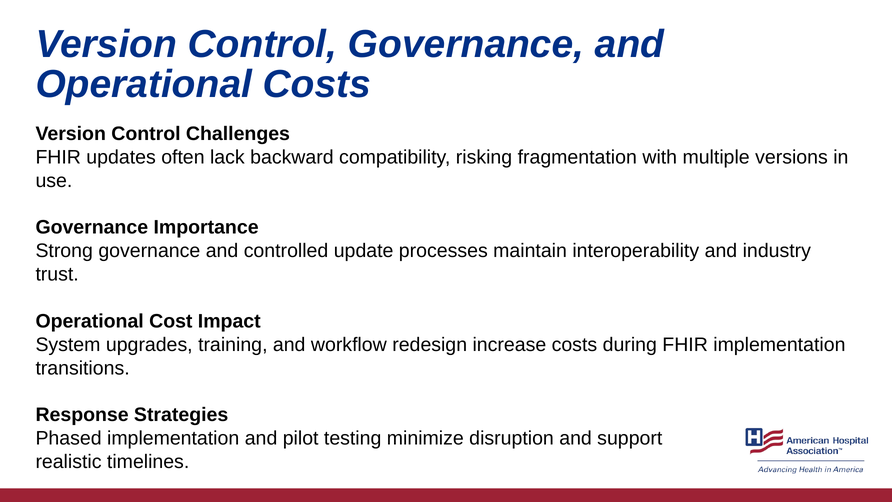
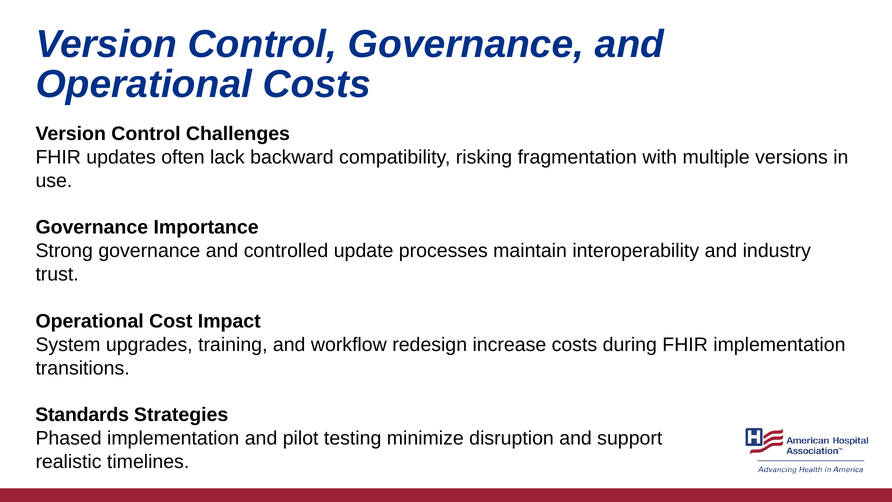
Response: Response -> Standards
